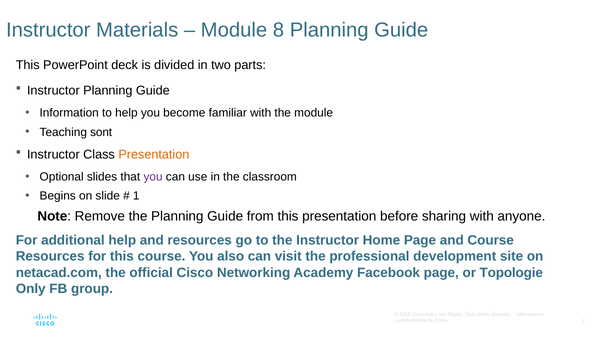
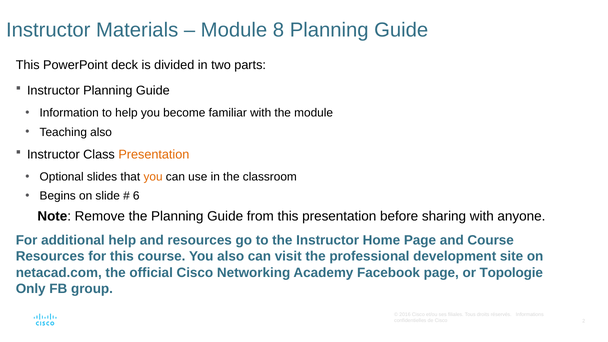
Teaching sont: sont -> also
you at (153, 177) colour: purple -> orange
1: 1 -> 6
